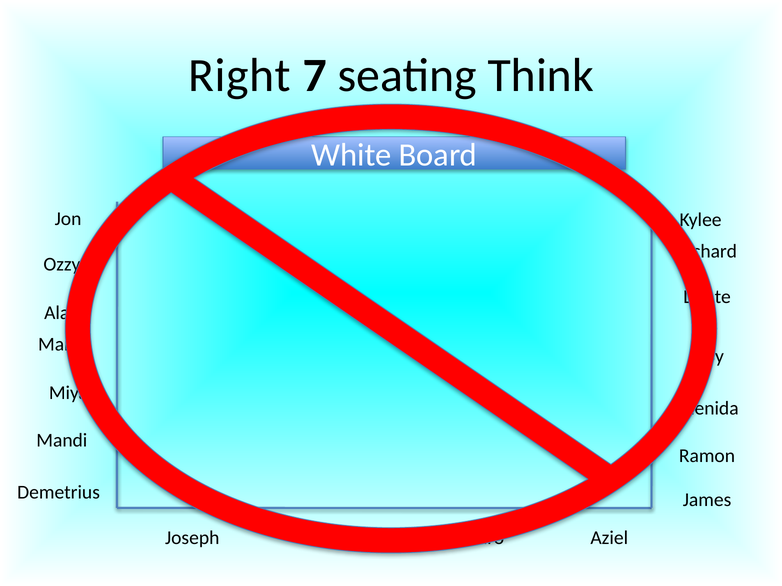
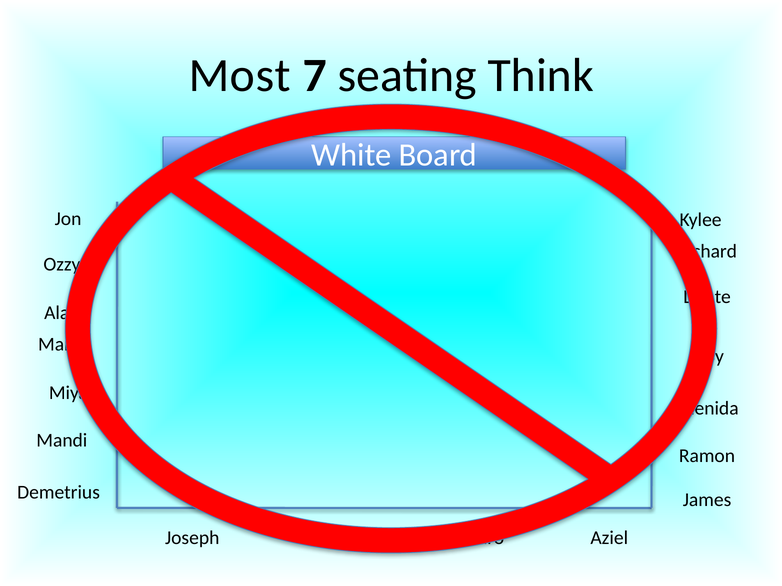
Right: Right -> Most
